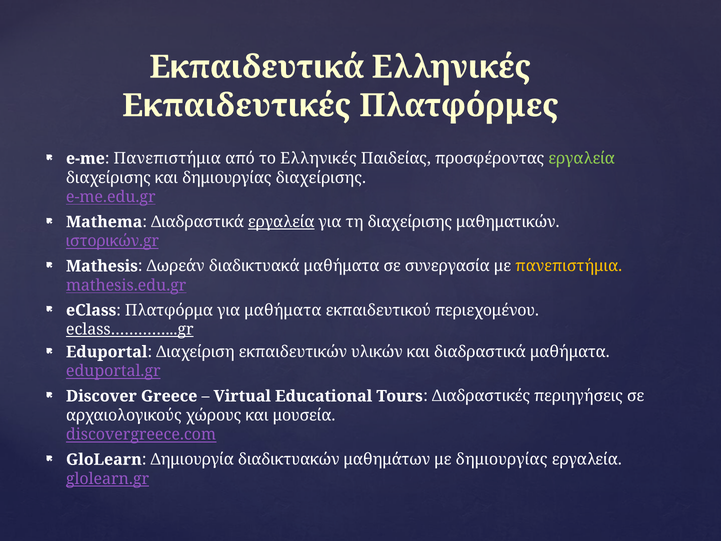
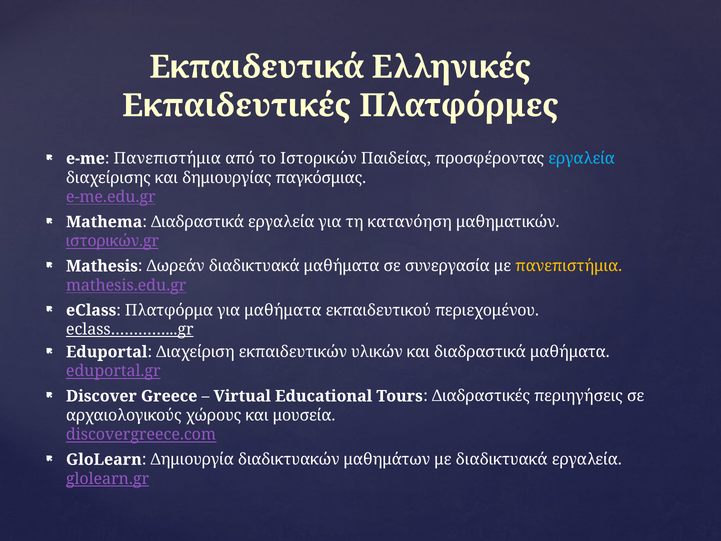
το Ελληνικές: Ελληνικές -> Ιστορικών
εργαλεία at (582, 158) colour: light green -> light blue
δημιουργίας διαχείρισης: διαχείρισης -> παγκόσμιας
εργαλεία at (281, 222) underline: present -> none
τη διαχείρισης: διαχείρισης -> κατανόηση
με δημιουργίας: δημιουργίας -> διαδικτυακά
